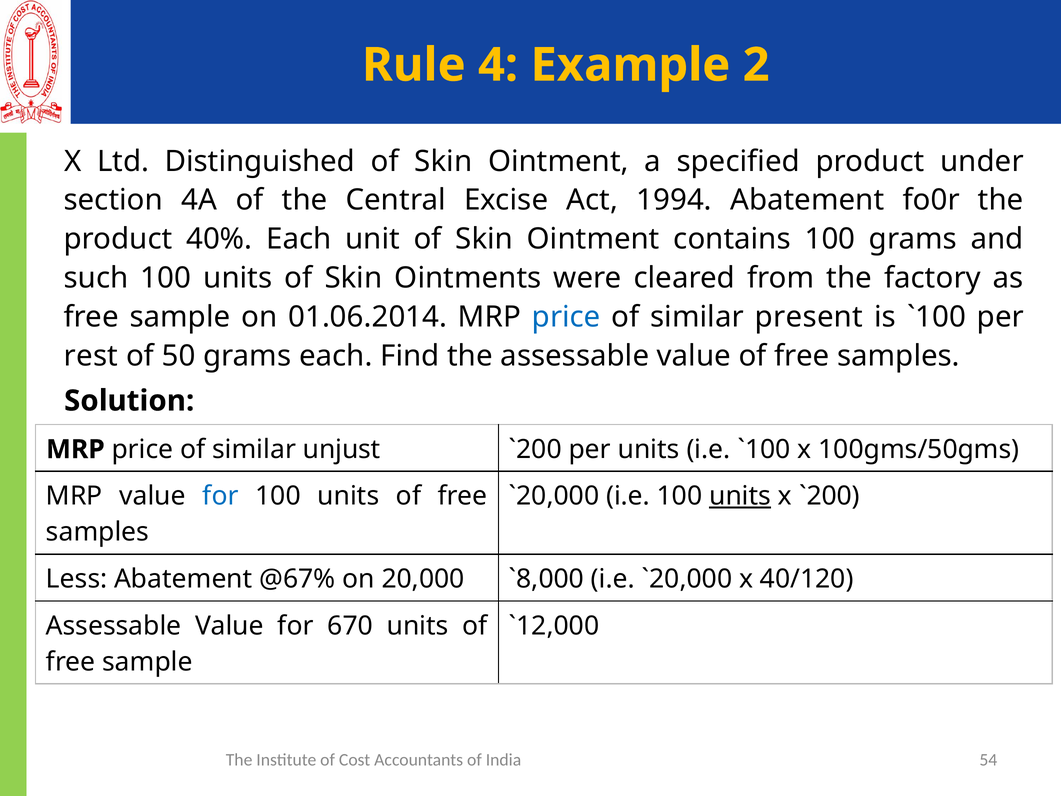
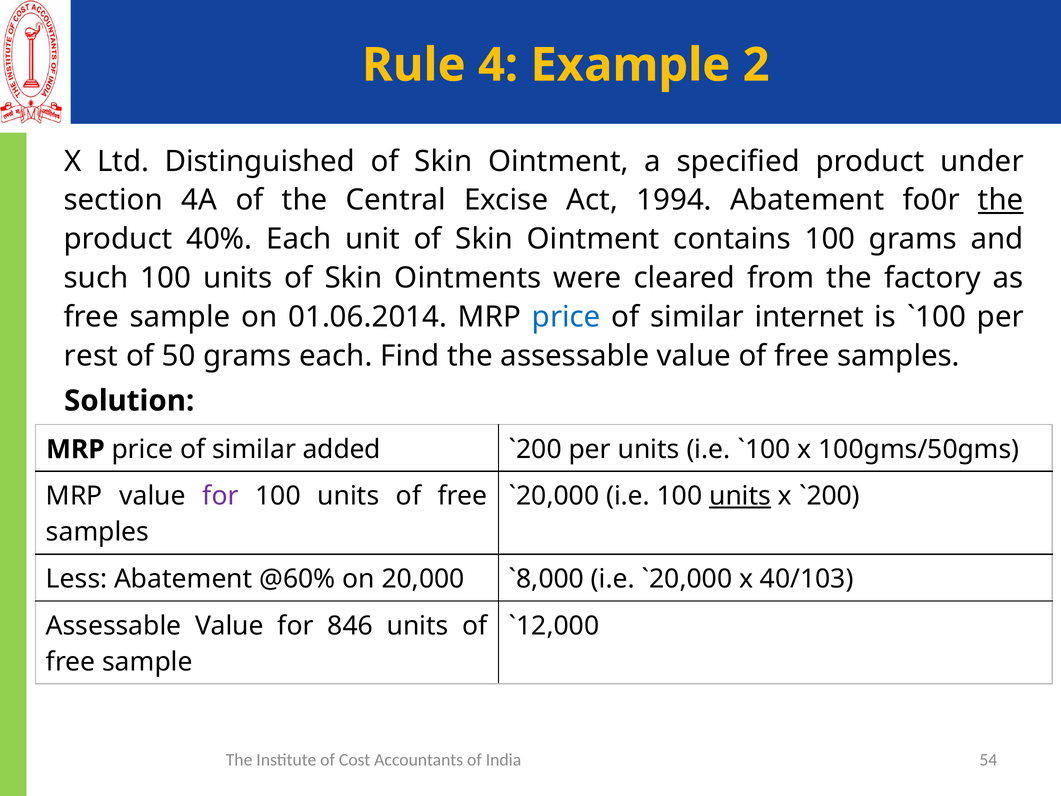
the at (1001, 200) underline: none -> present
present: present -> internet
unjust: unjust -> added
for at (220, 496) colour: blue -> purple
@67%: @67% -> @60%
40/120: 40/120 -> 40/103
670: 670 -> 846
